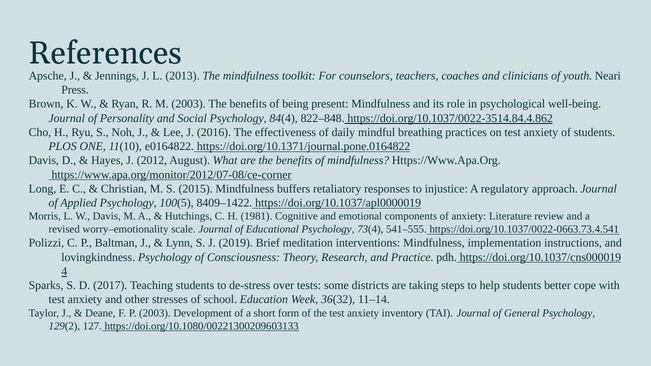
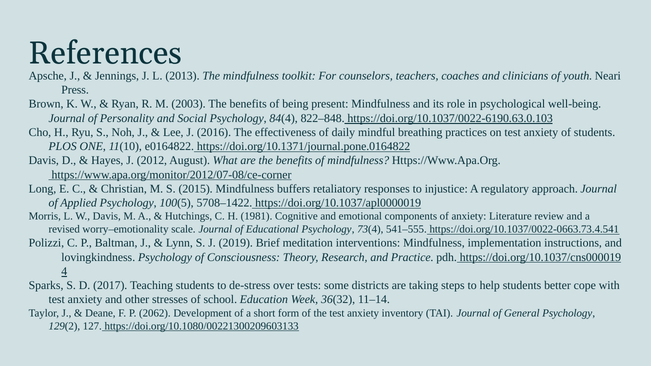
https://doi.org/10.1037/0022-3514.84.4.862: https://doi.org/10.1037/0022-3514.84.4.862 -> https://doi.org/10.1037/0022-6190.63.0.103
8409–1422: 8409–1422 -> 5708–1422
P 2003: 2003 -> 2062
